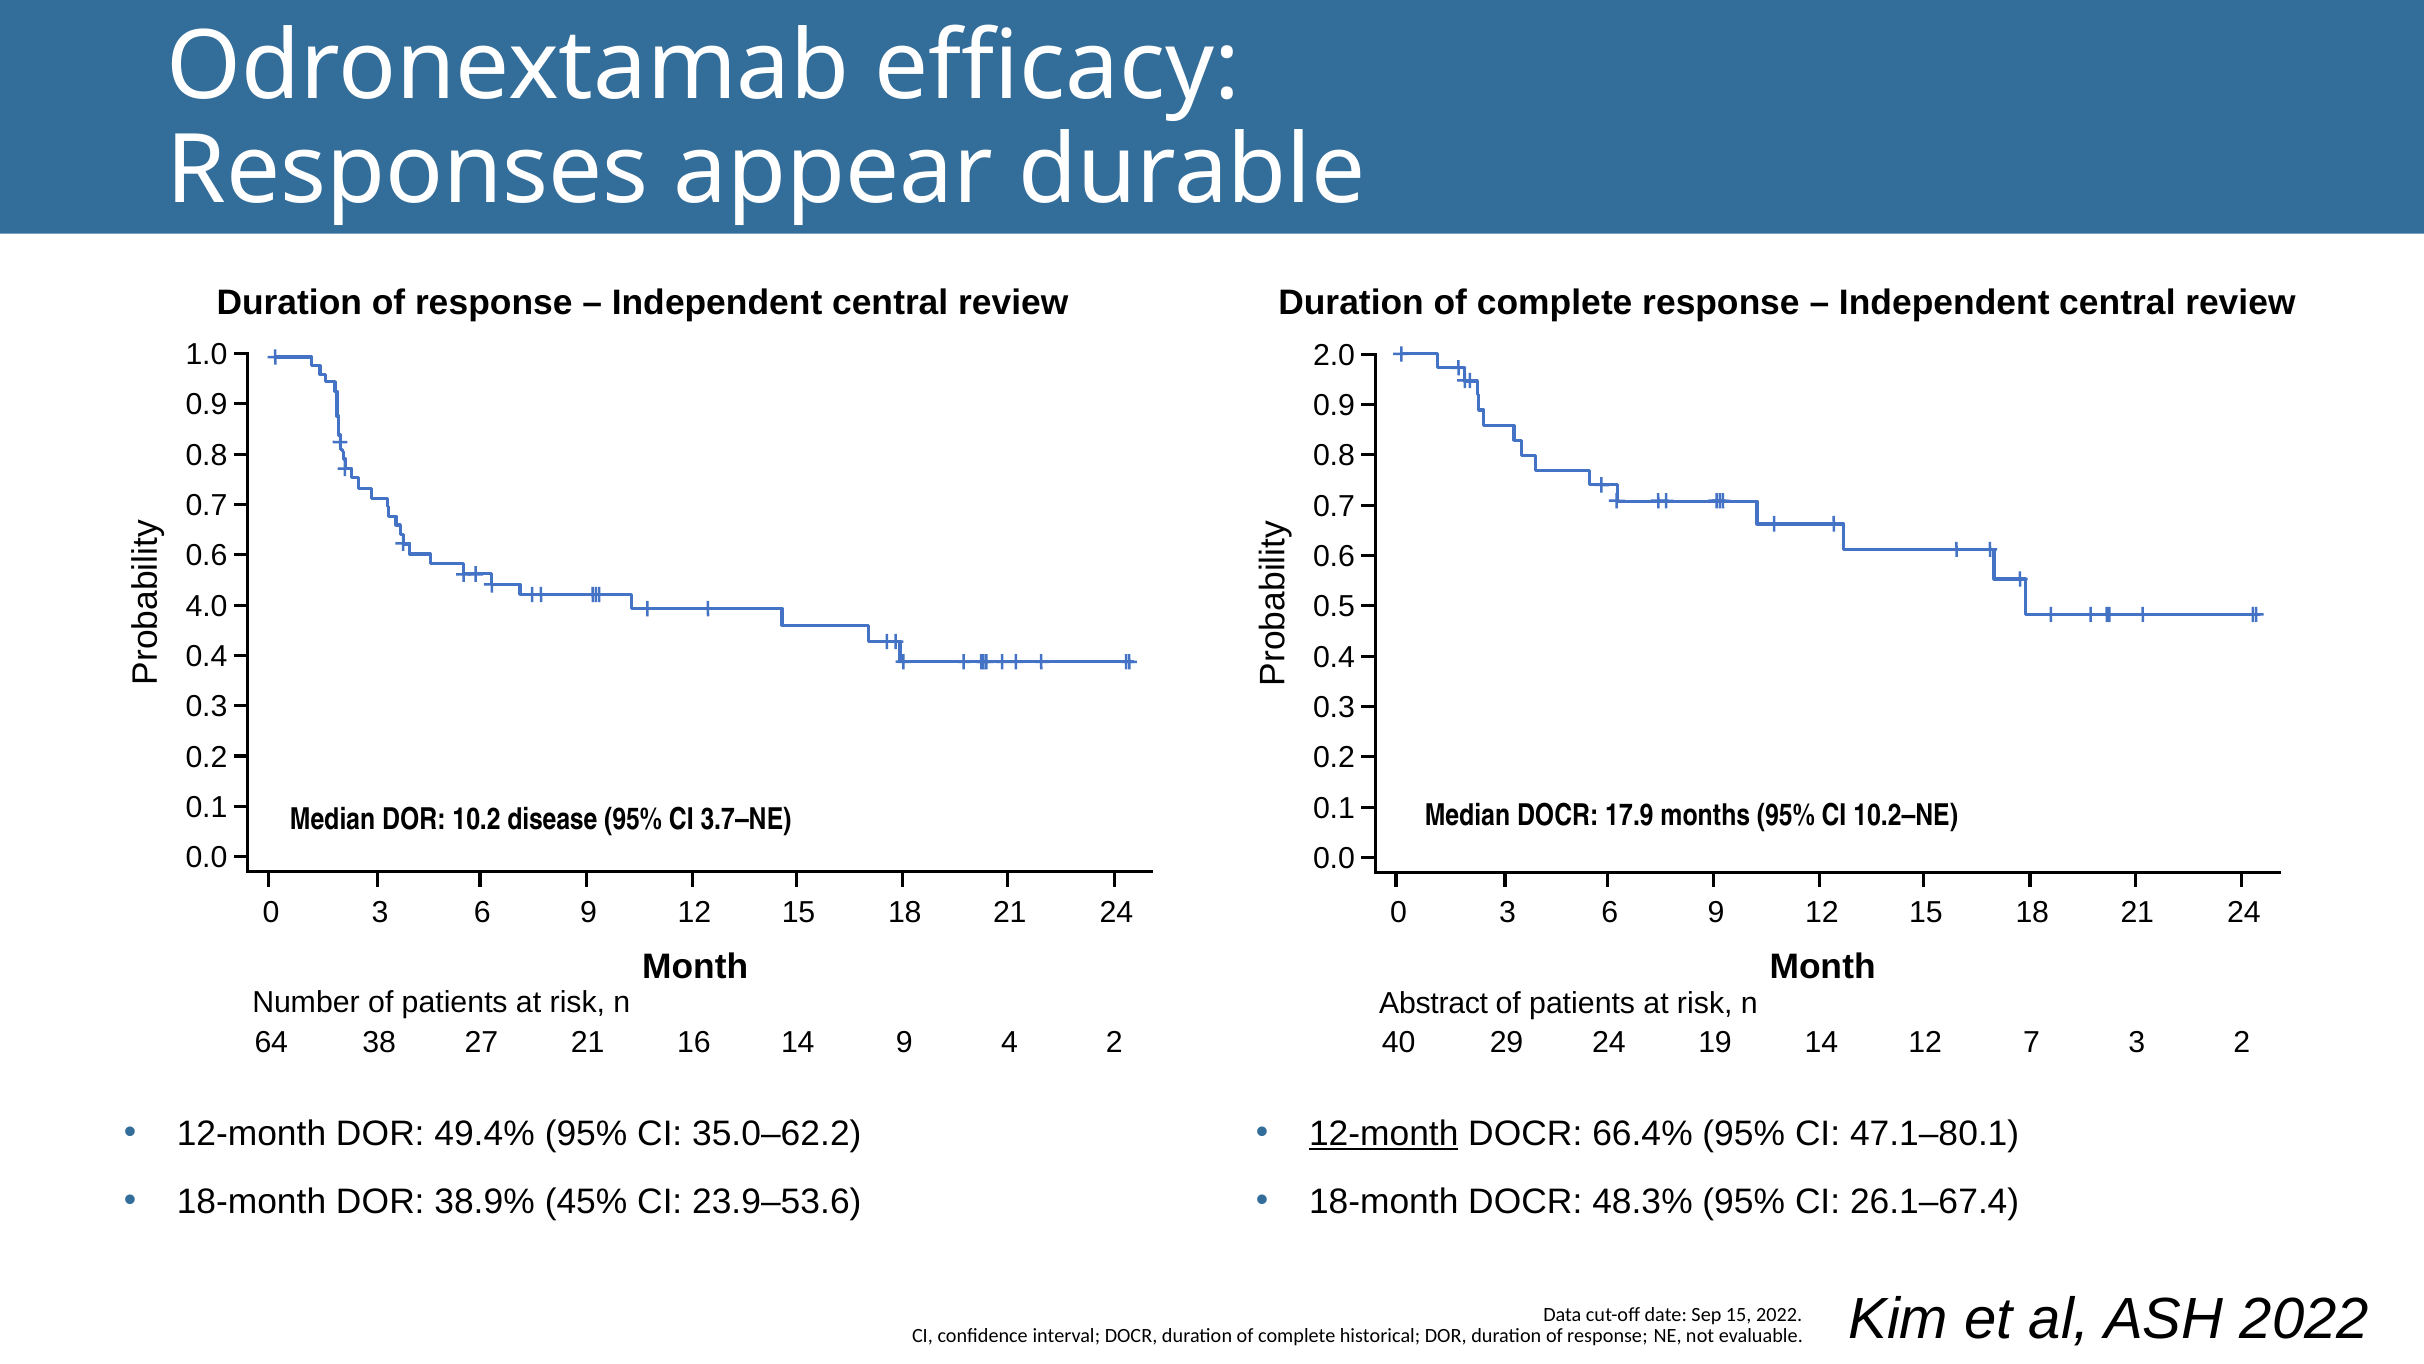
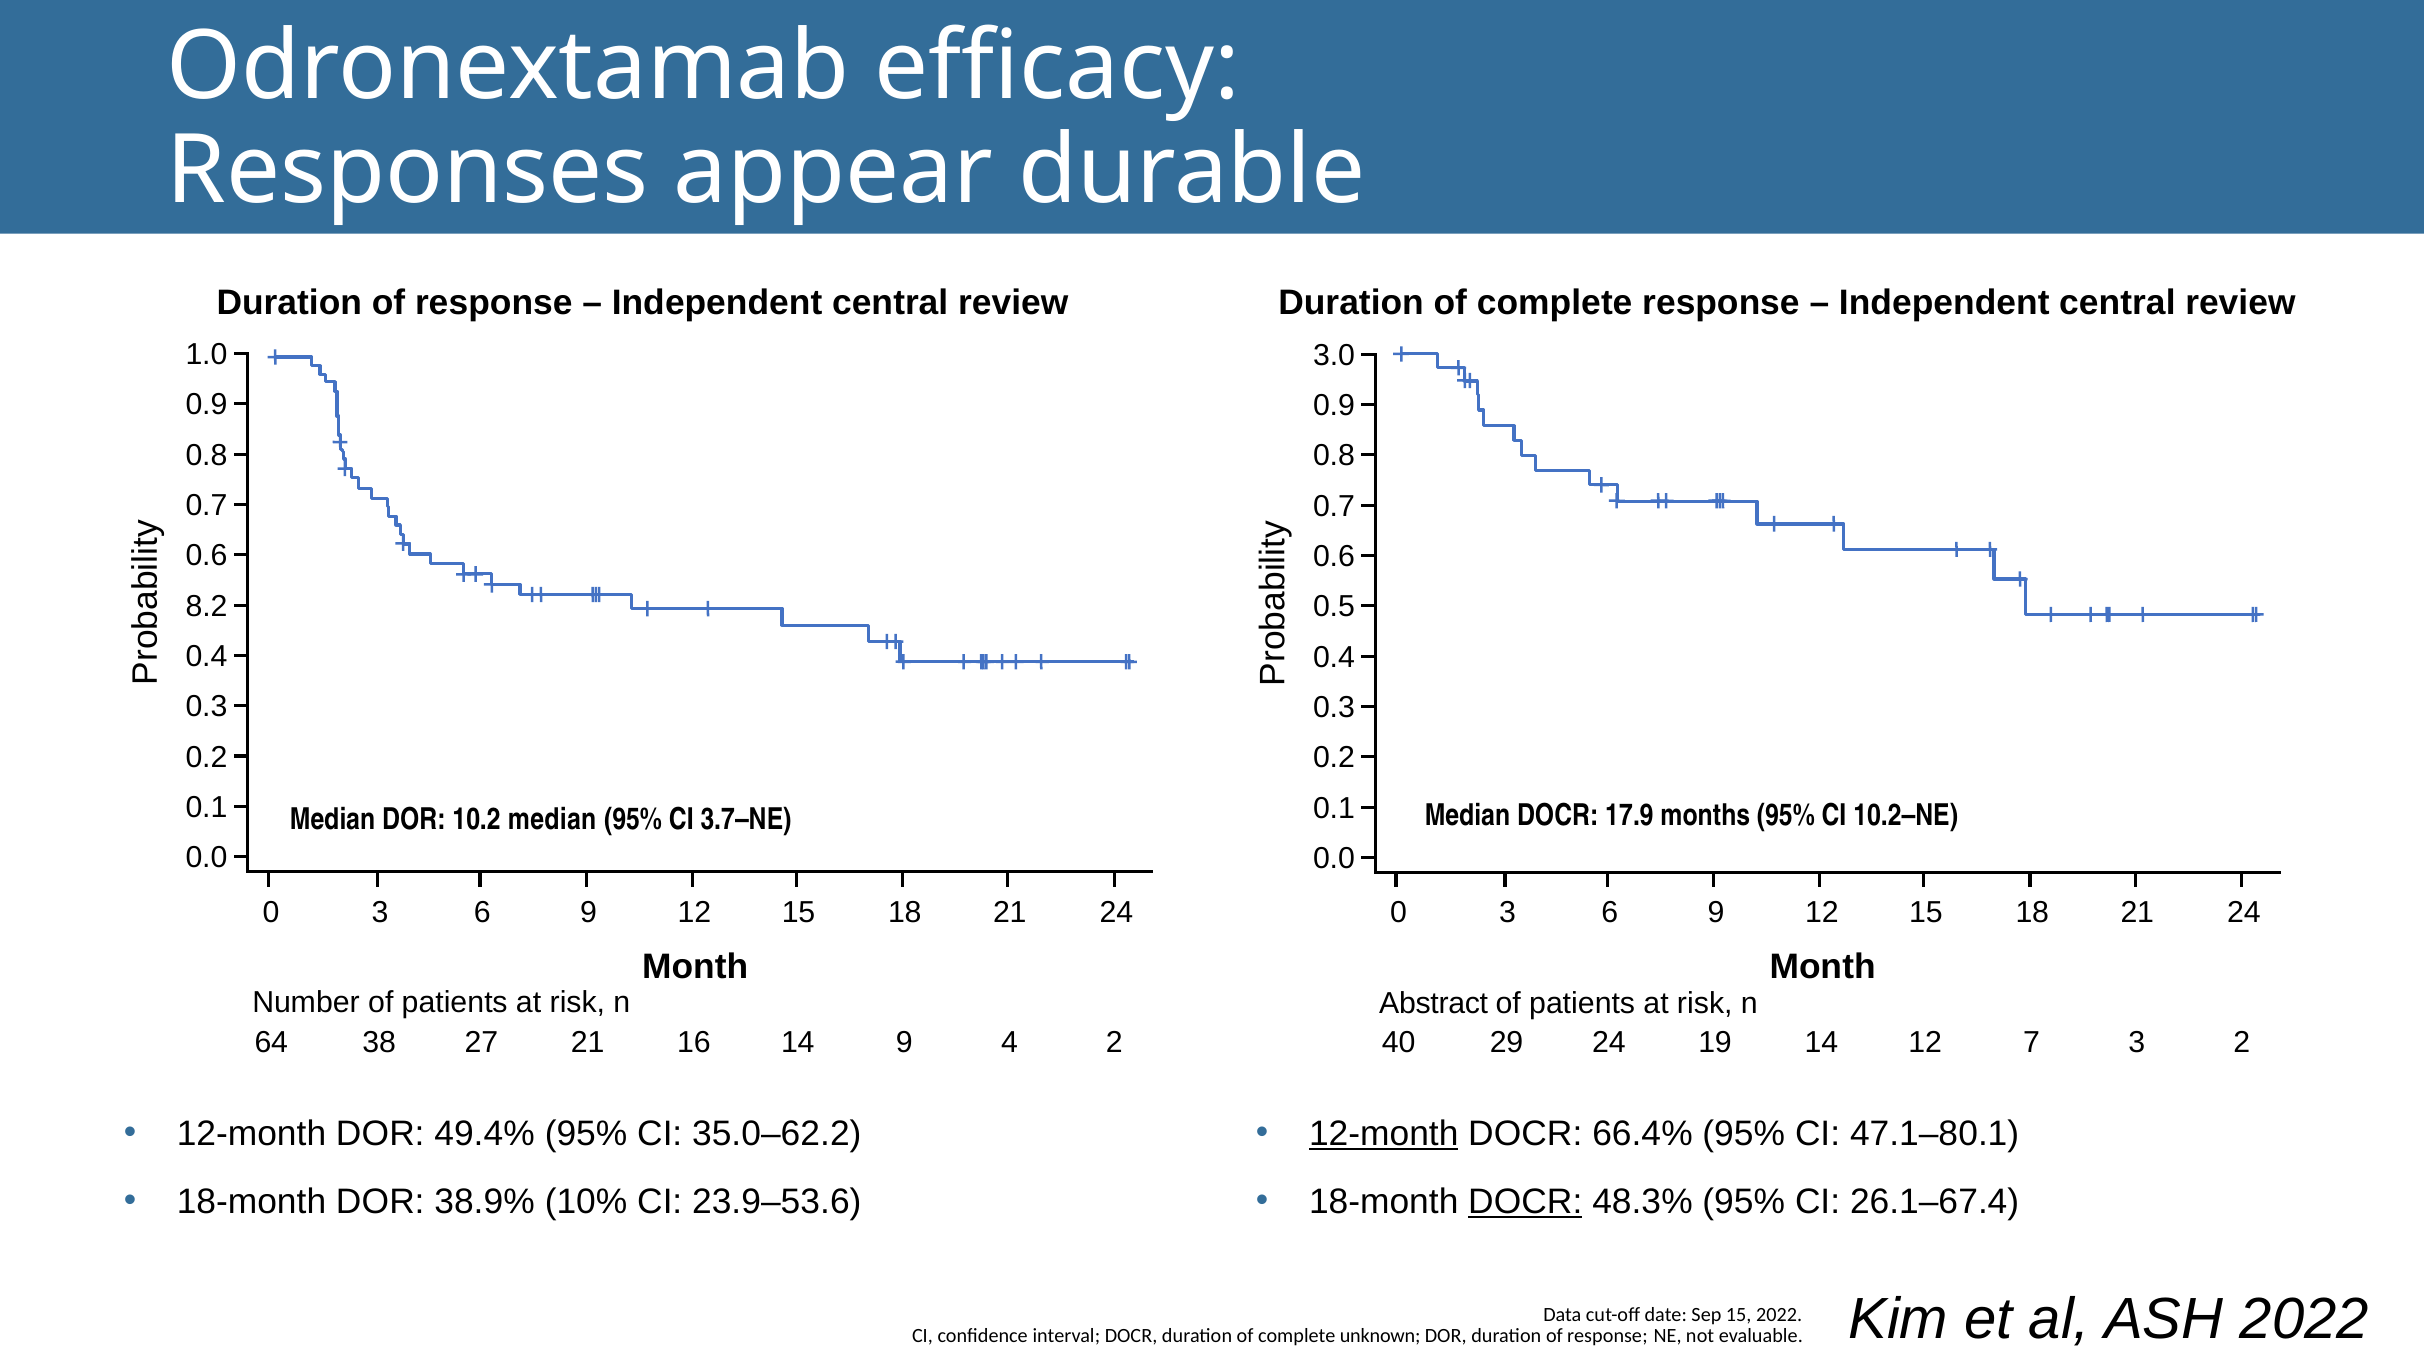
2.0: 2.0 -> 3.0
4.0: 4.0 -> 8.2
10.2 disease: disease -> median
45%: 45% -> 10%
DOCR at (1525, 1201) underline: none -> present
historical: historical -> unknown
